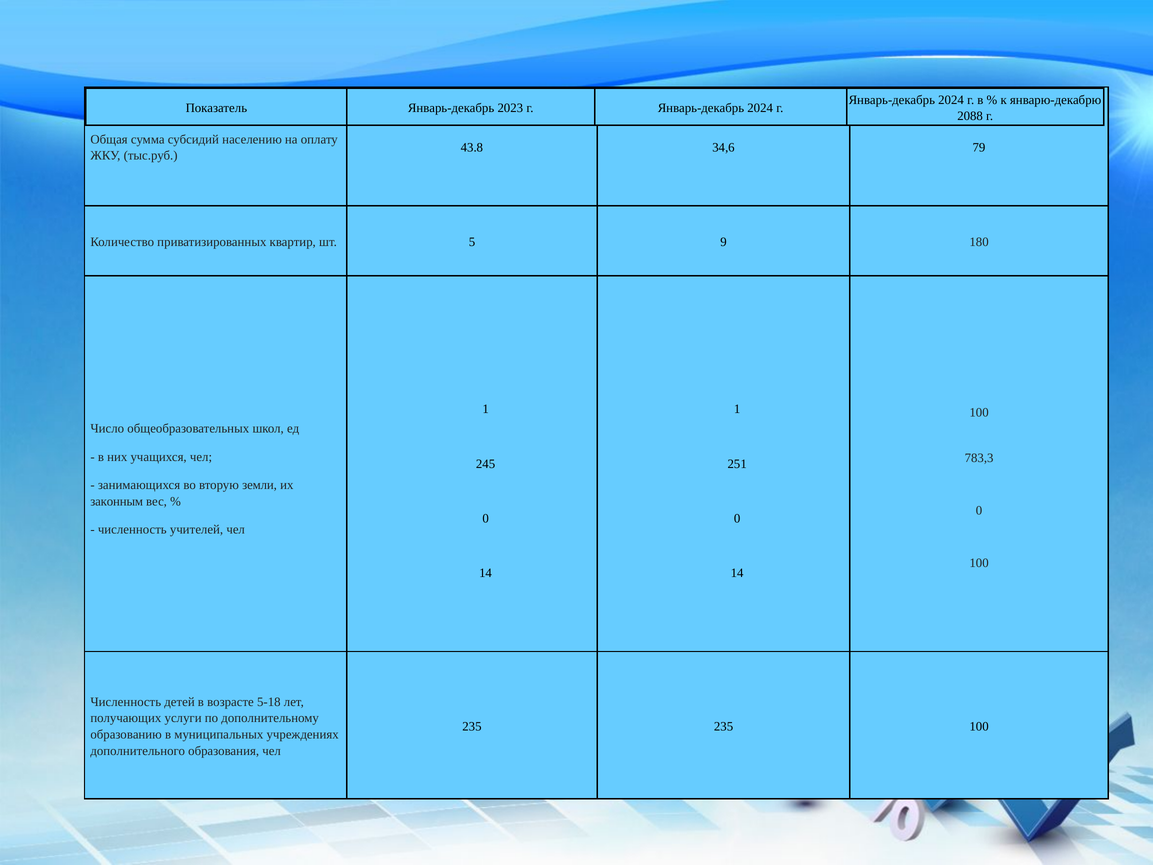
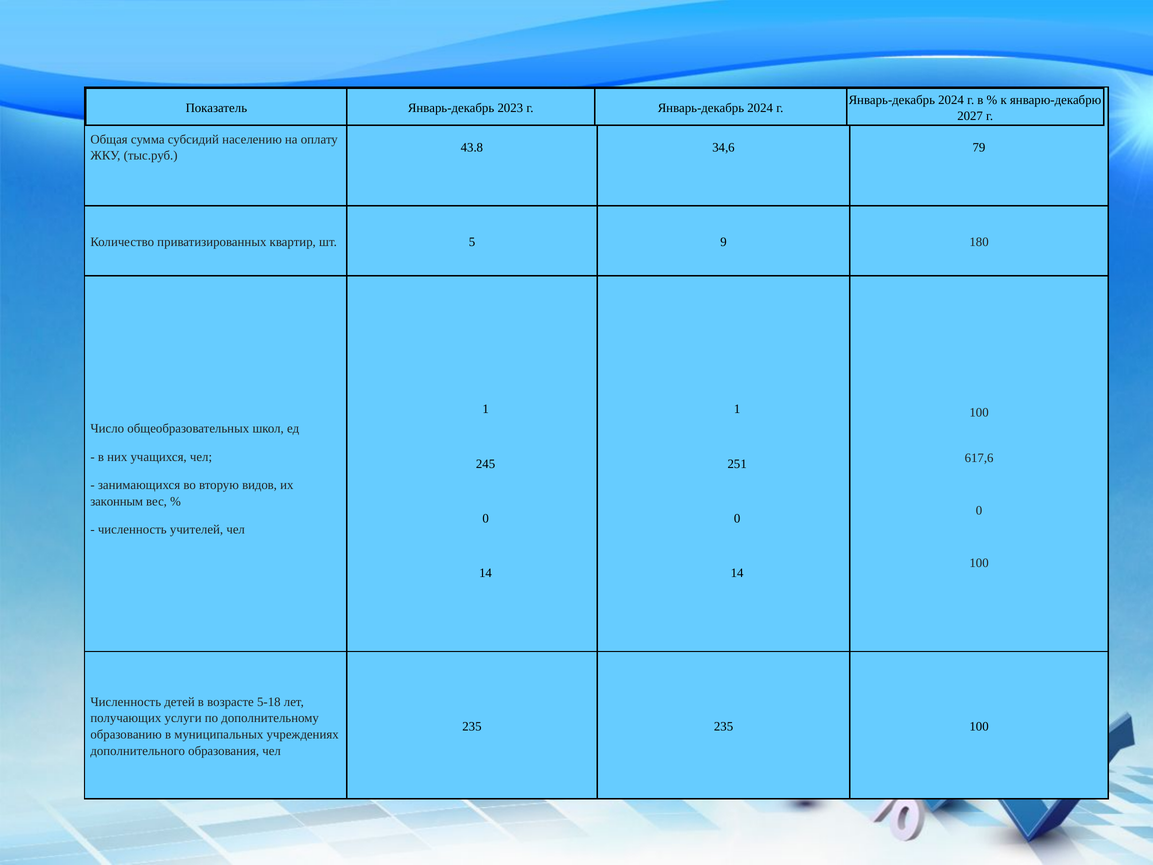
2088: 2088 -> 2027
783,3: 783,3 -> 617,6
земли: земли -> видов
